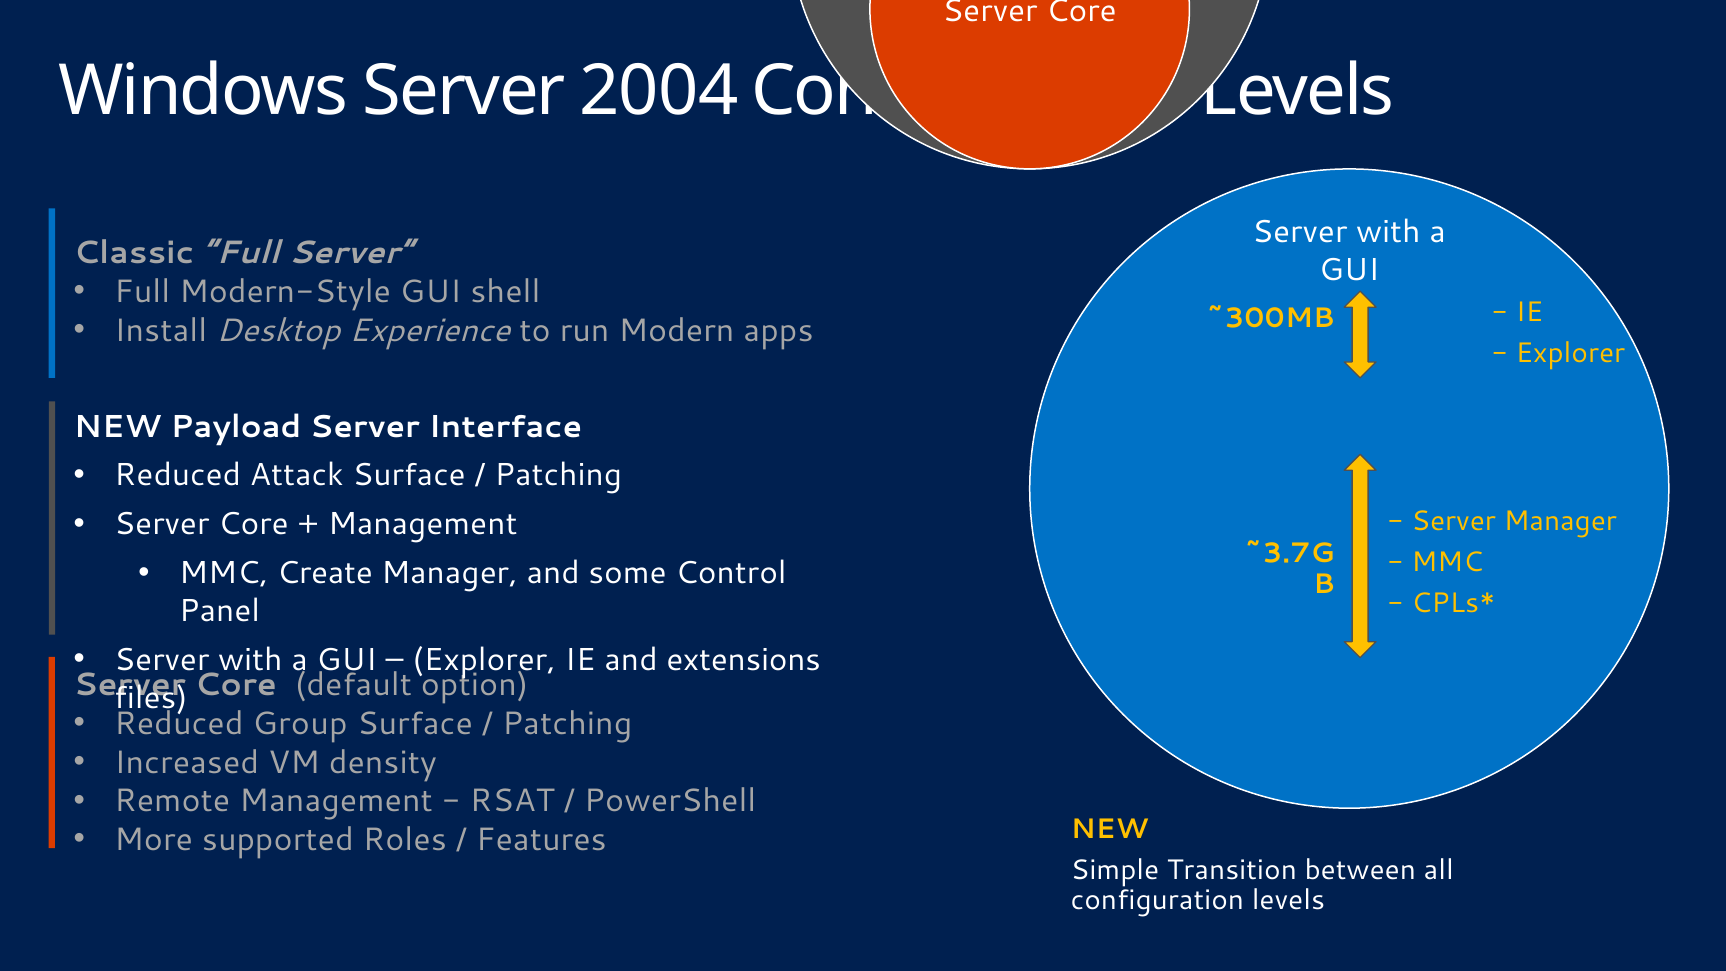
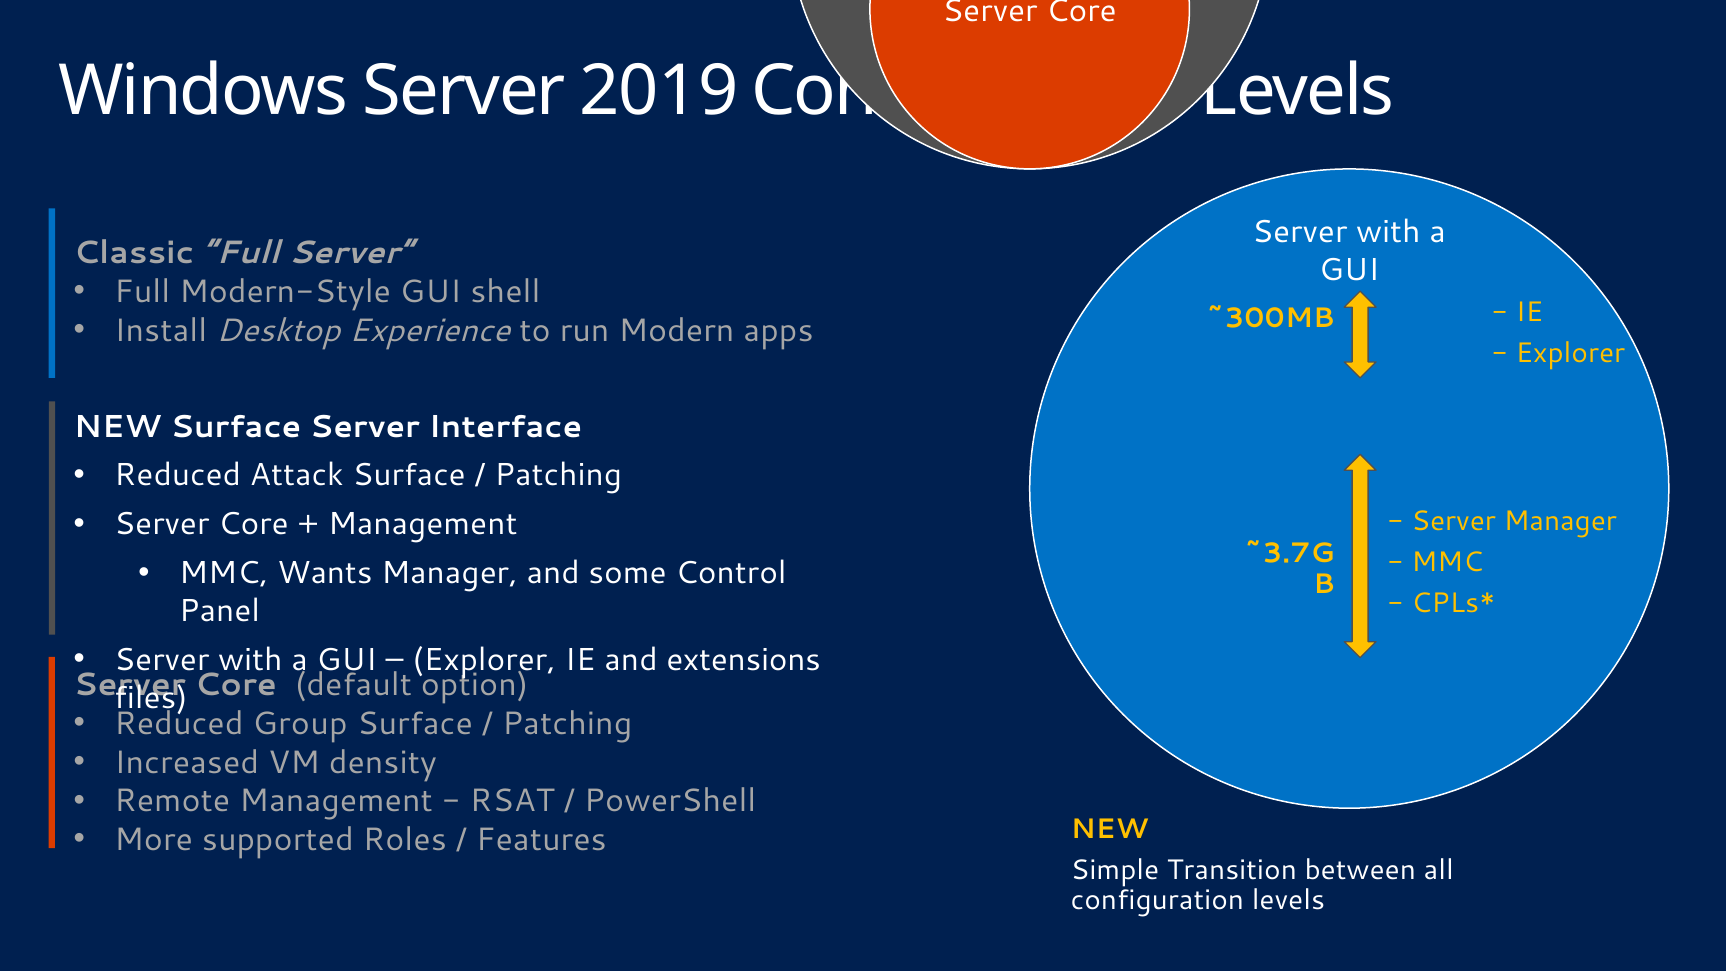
2004: 2004 -> 2019
NEW Payload: Payload -> Surface
Create: Create -> Wants
